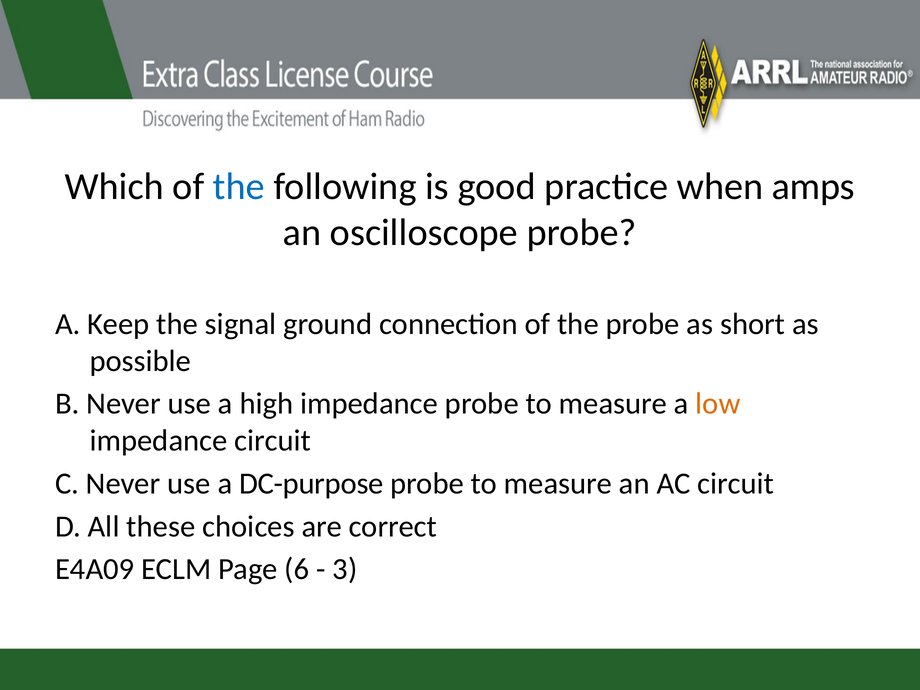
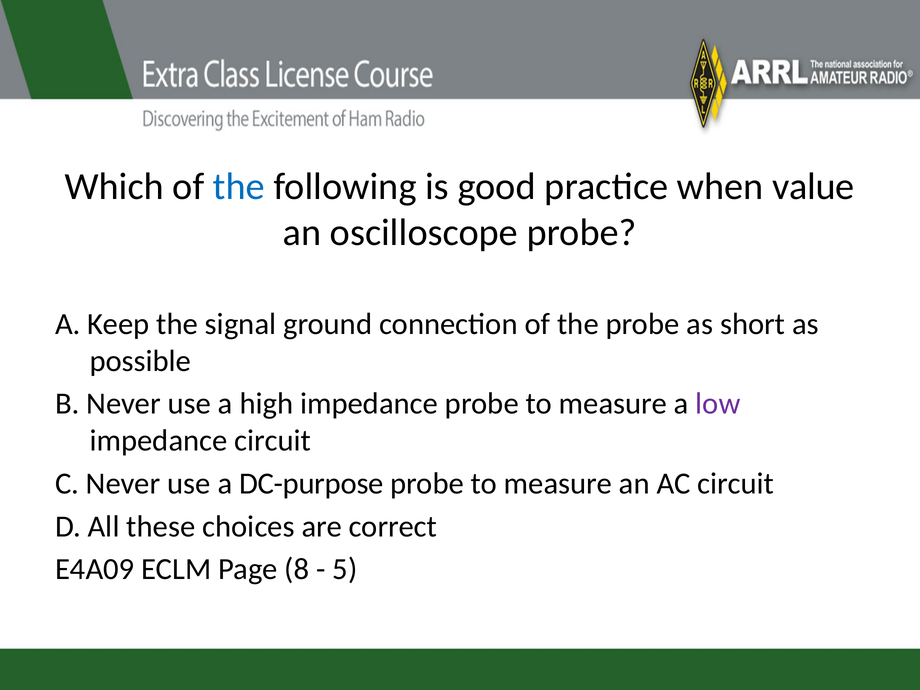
amps: amps -> value
low colour: orange -> purple
6: 6 -> 8
3: 3 -> 5
